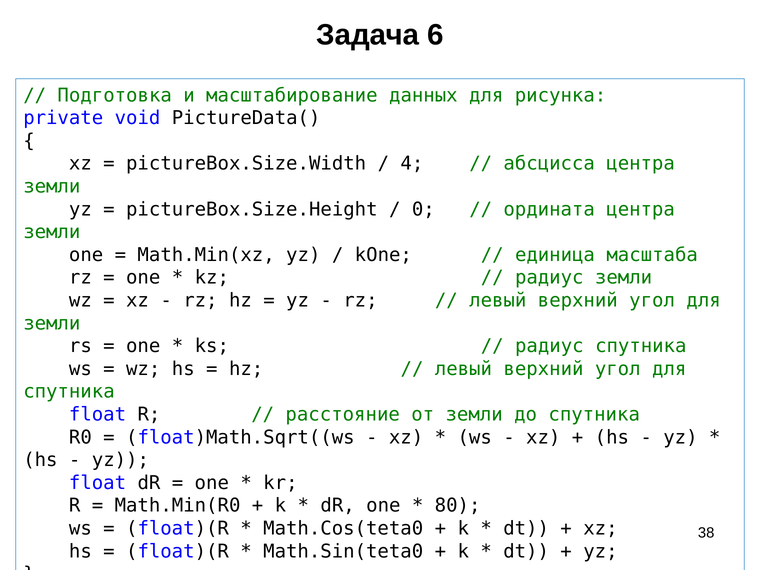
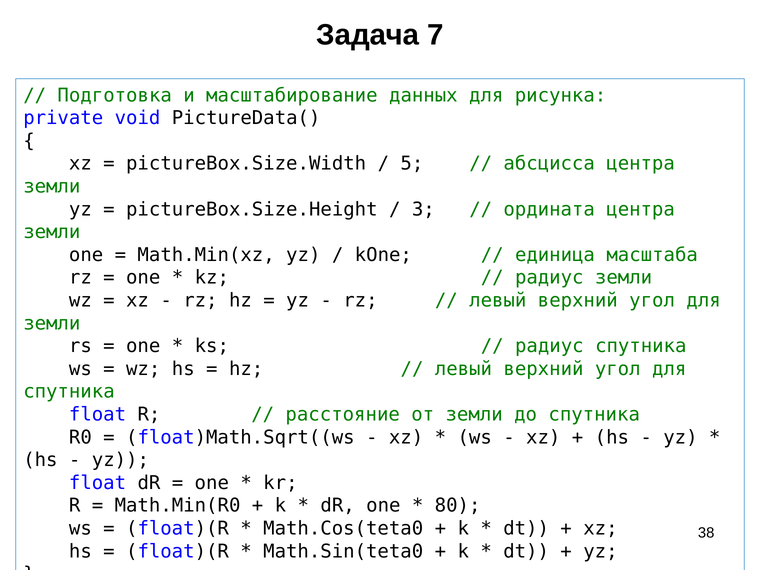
6: 6 -> 7
4: 4 -> 5
0: 0 -> 3
